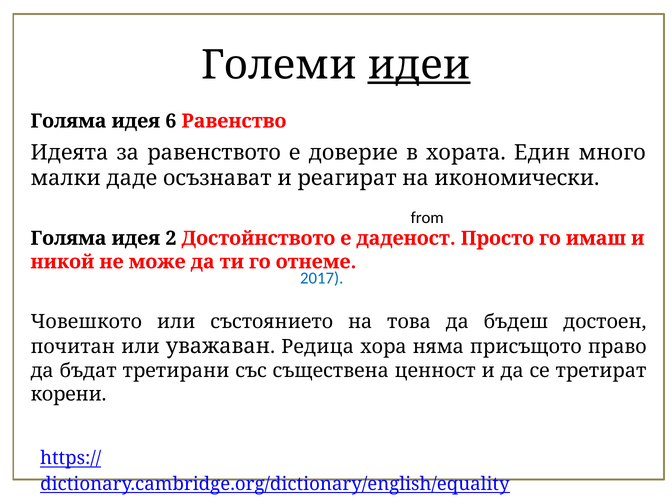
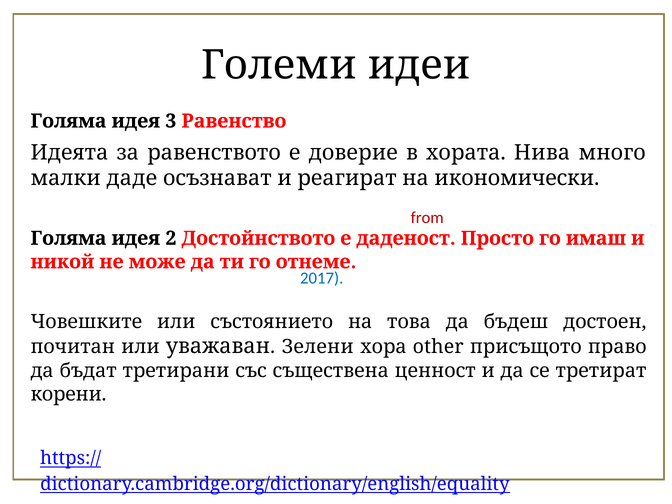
идеи underline: present -> none
6: 6 -> 3
Един: Един -> Нива
from at (427, 218) colour: black -> red
Човешкото: Човешкото -> Човешките
Редица: Редица -> Зелени
хора няма: няма -> other
